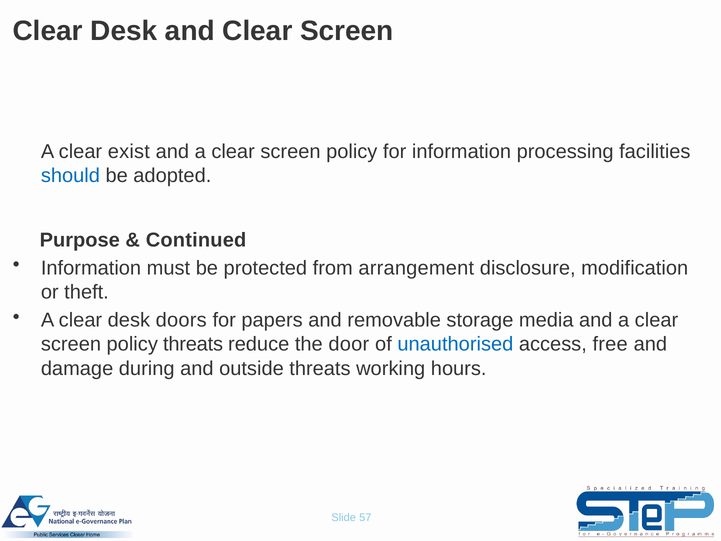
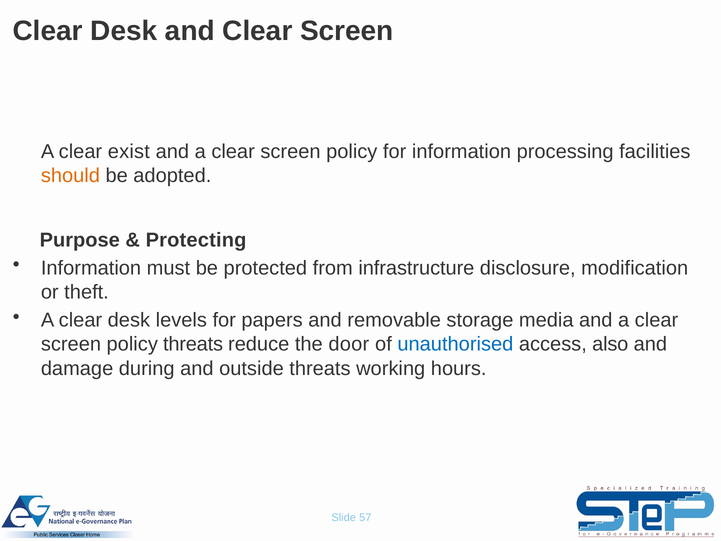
should colour: blue -> orange
Continued: Continued -> Protecting
arrangement: arrangement -> infrastructure
doors: doors -> levels
free: free -> also
